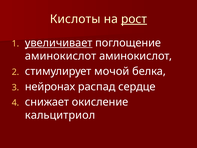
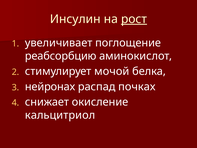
Кислоты: Кислоты -> Инсулин
увеличивает underline: present -> none
аминокислот at (61, 56): аминокислот -> реабсорбцию
сердце: сердце -> почках
